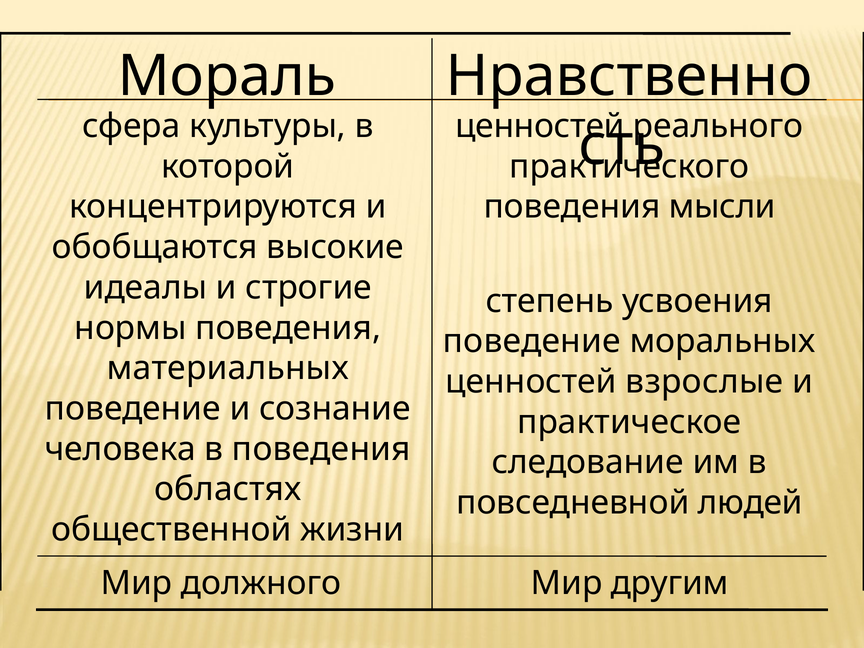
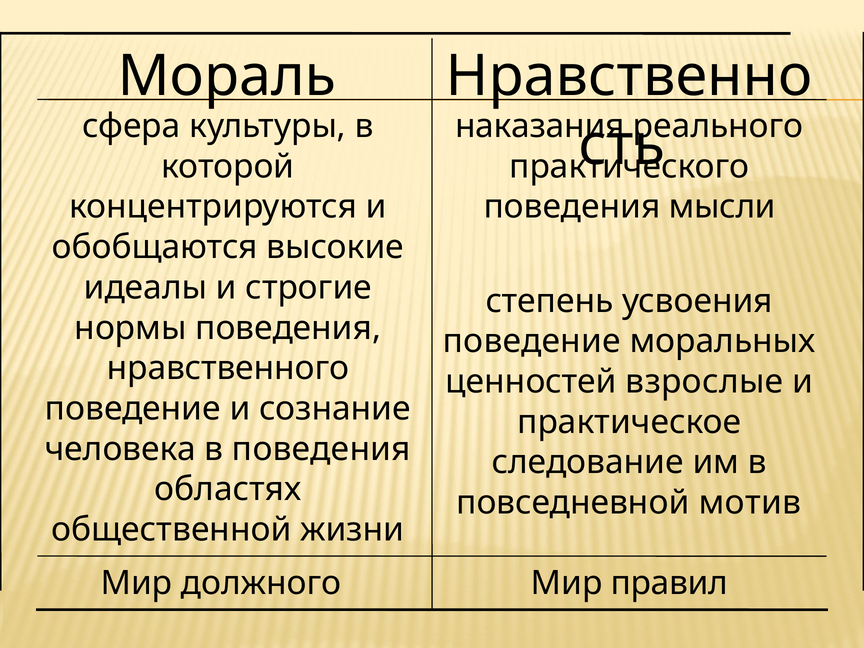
ценностей at (540, 126): ценностей -> наказания
материальных: материальных -> нравственного
людей: людей -> мотив
другим: другим -> правил
